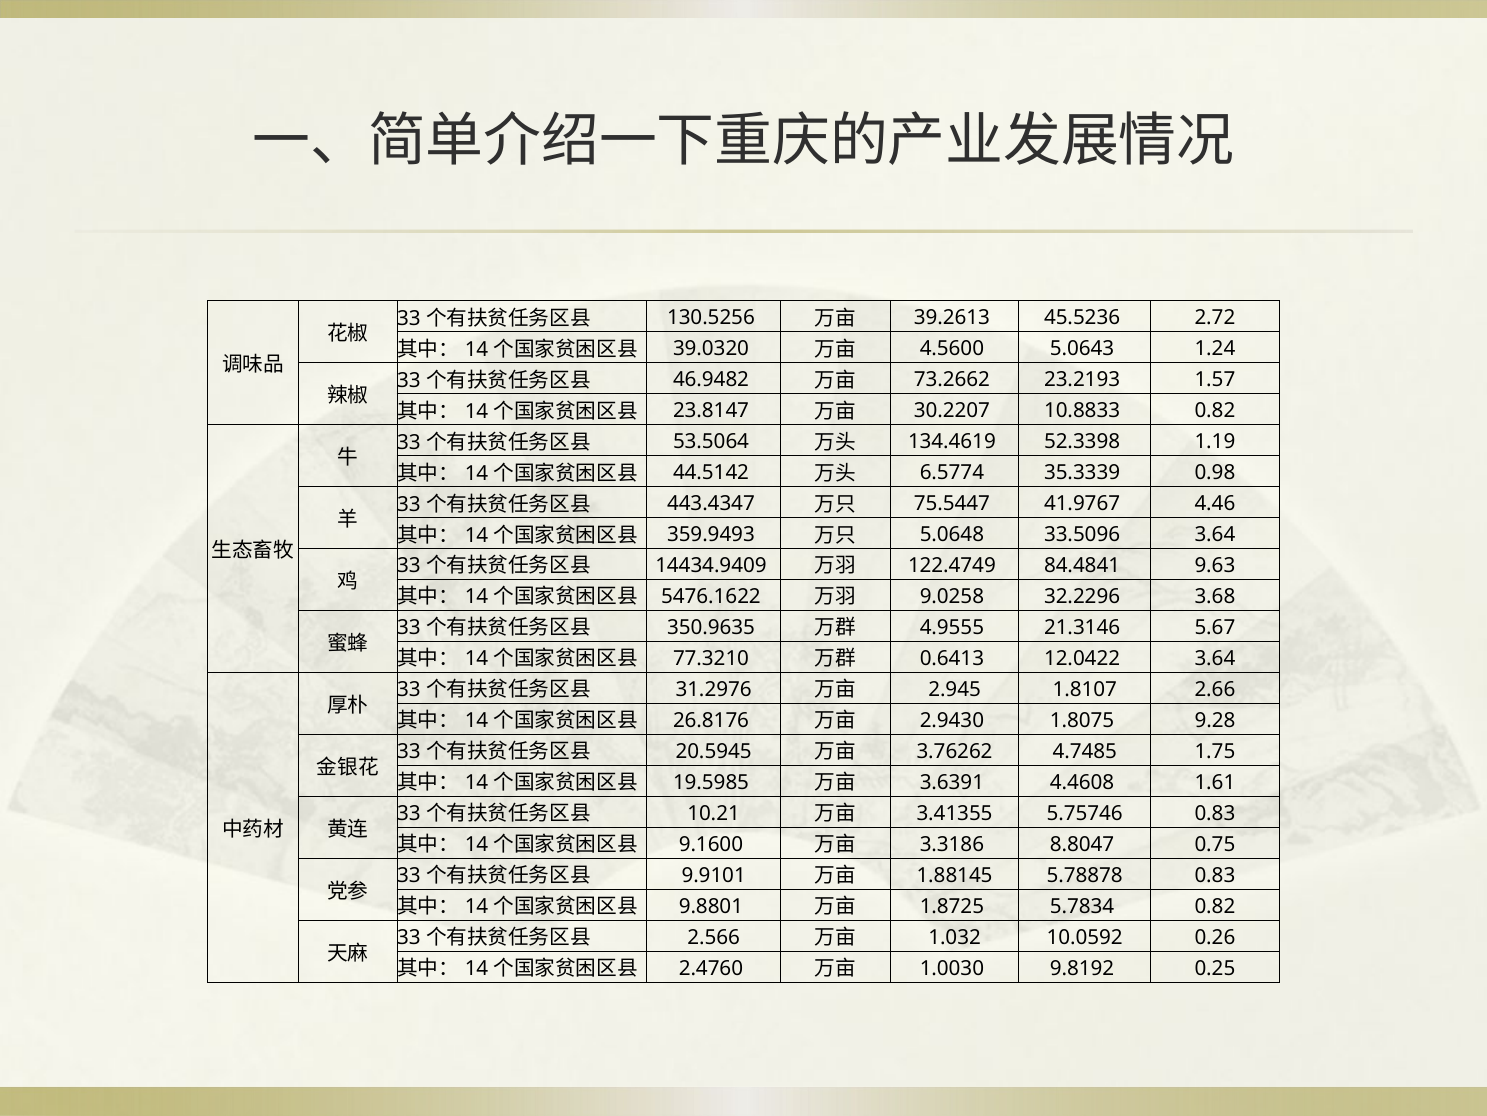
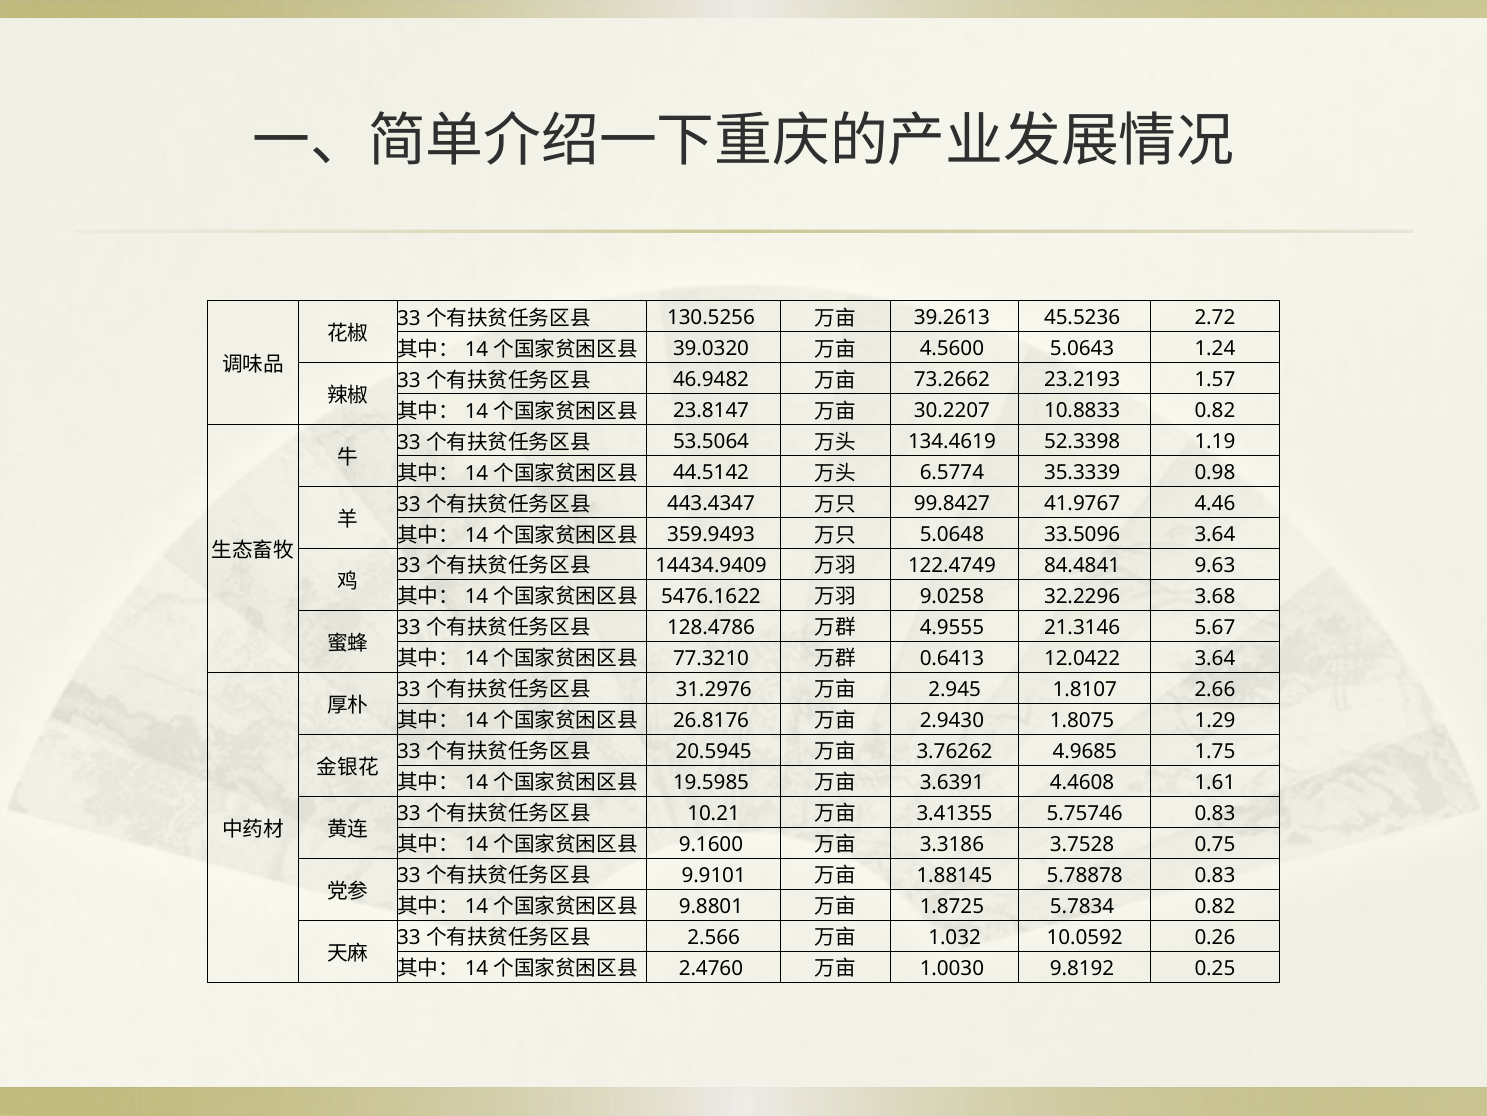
75.5447: 75.5447 -> 99.8427
350.9635: 350.9635 -> 128.4786
9.28: 9.28 -> 1.29
4.7485: 4.7485 -> 4.9685
8.8047: 8.8047 -> 3.7528
